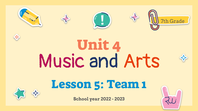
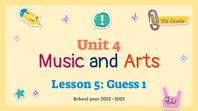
Team: Team -> Guess
